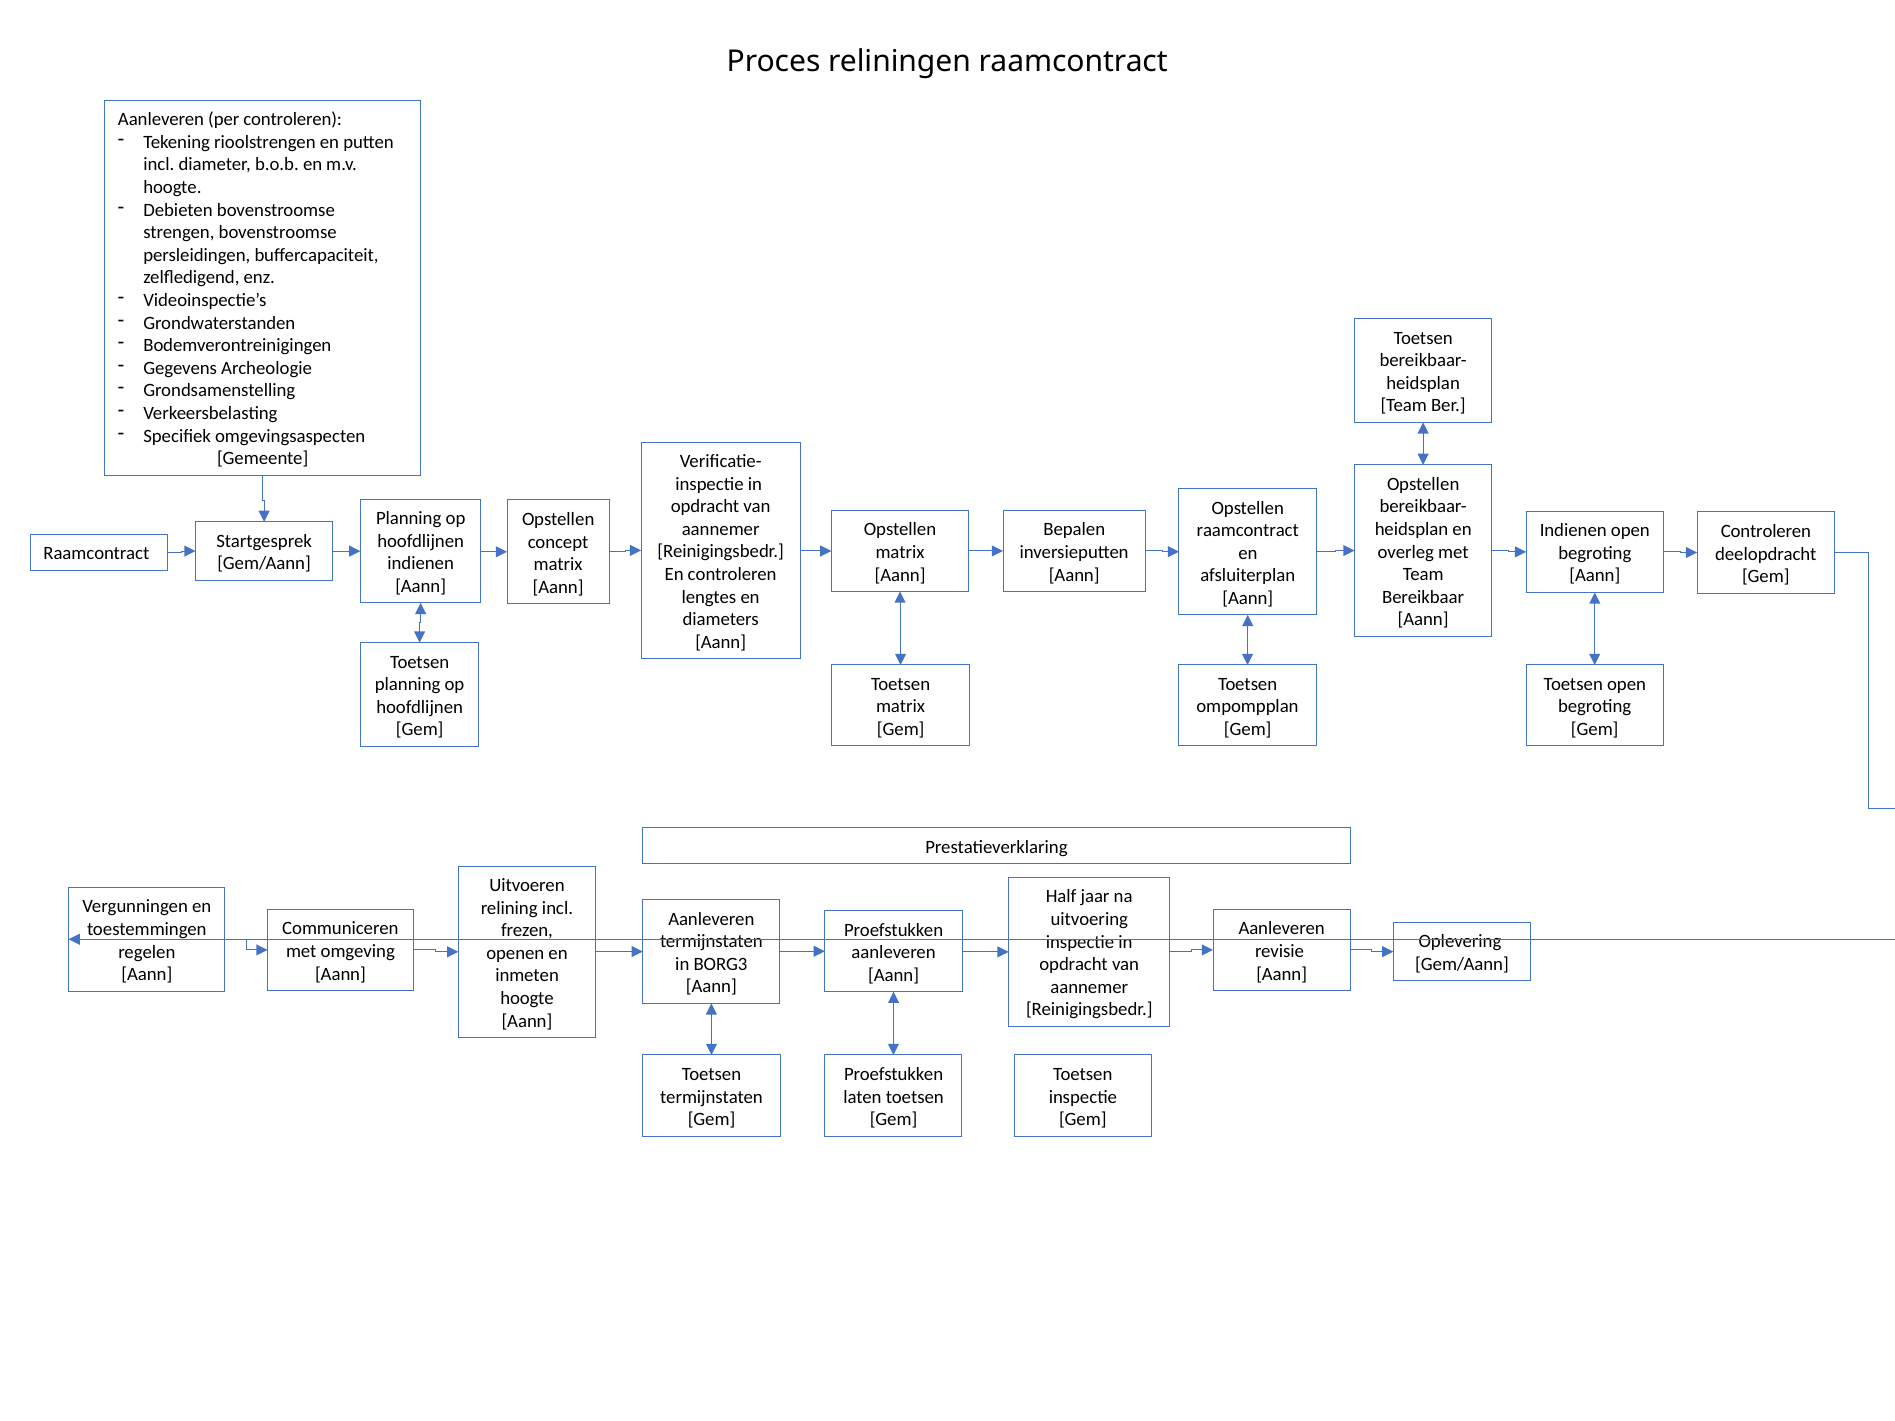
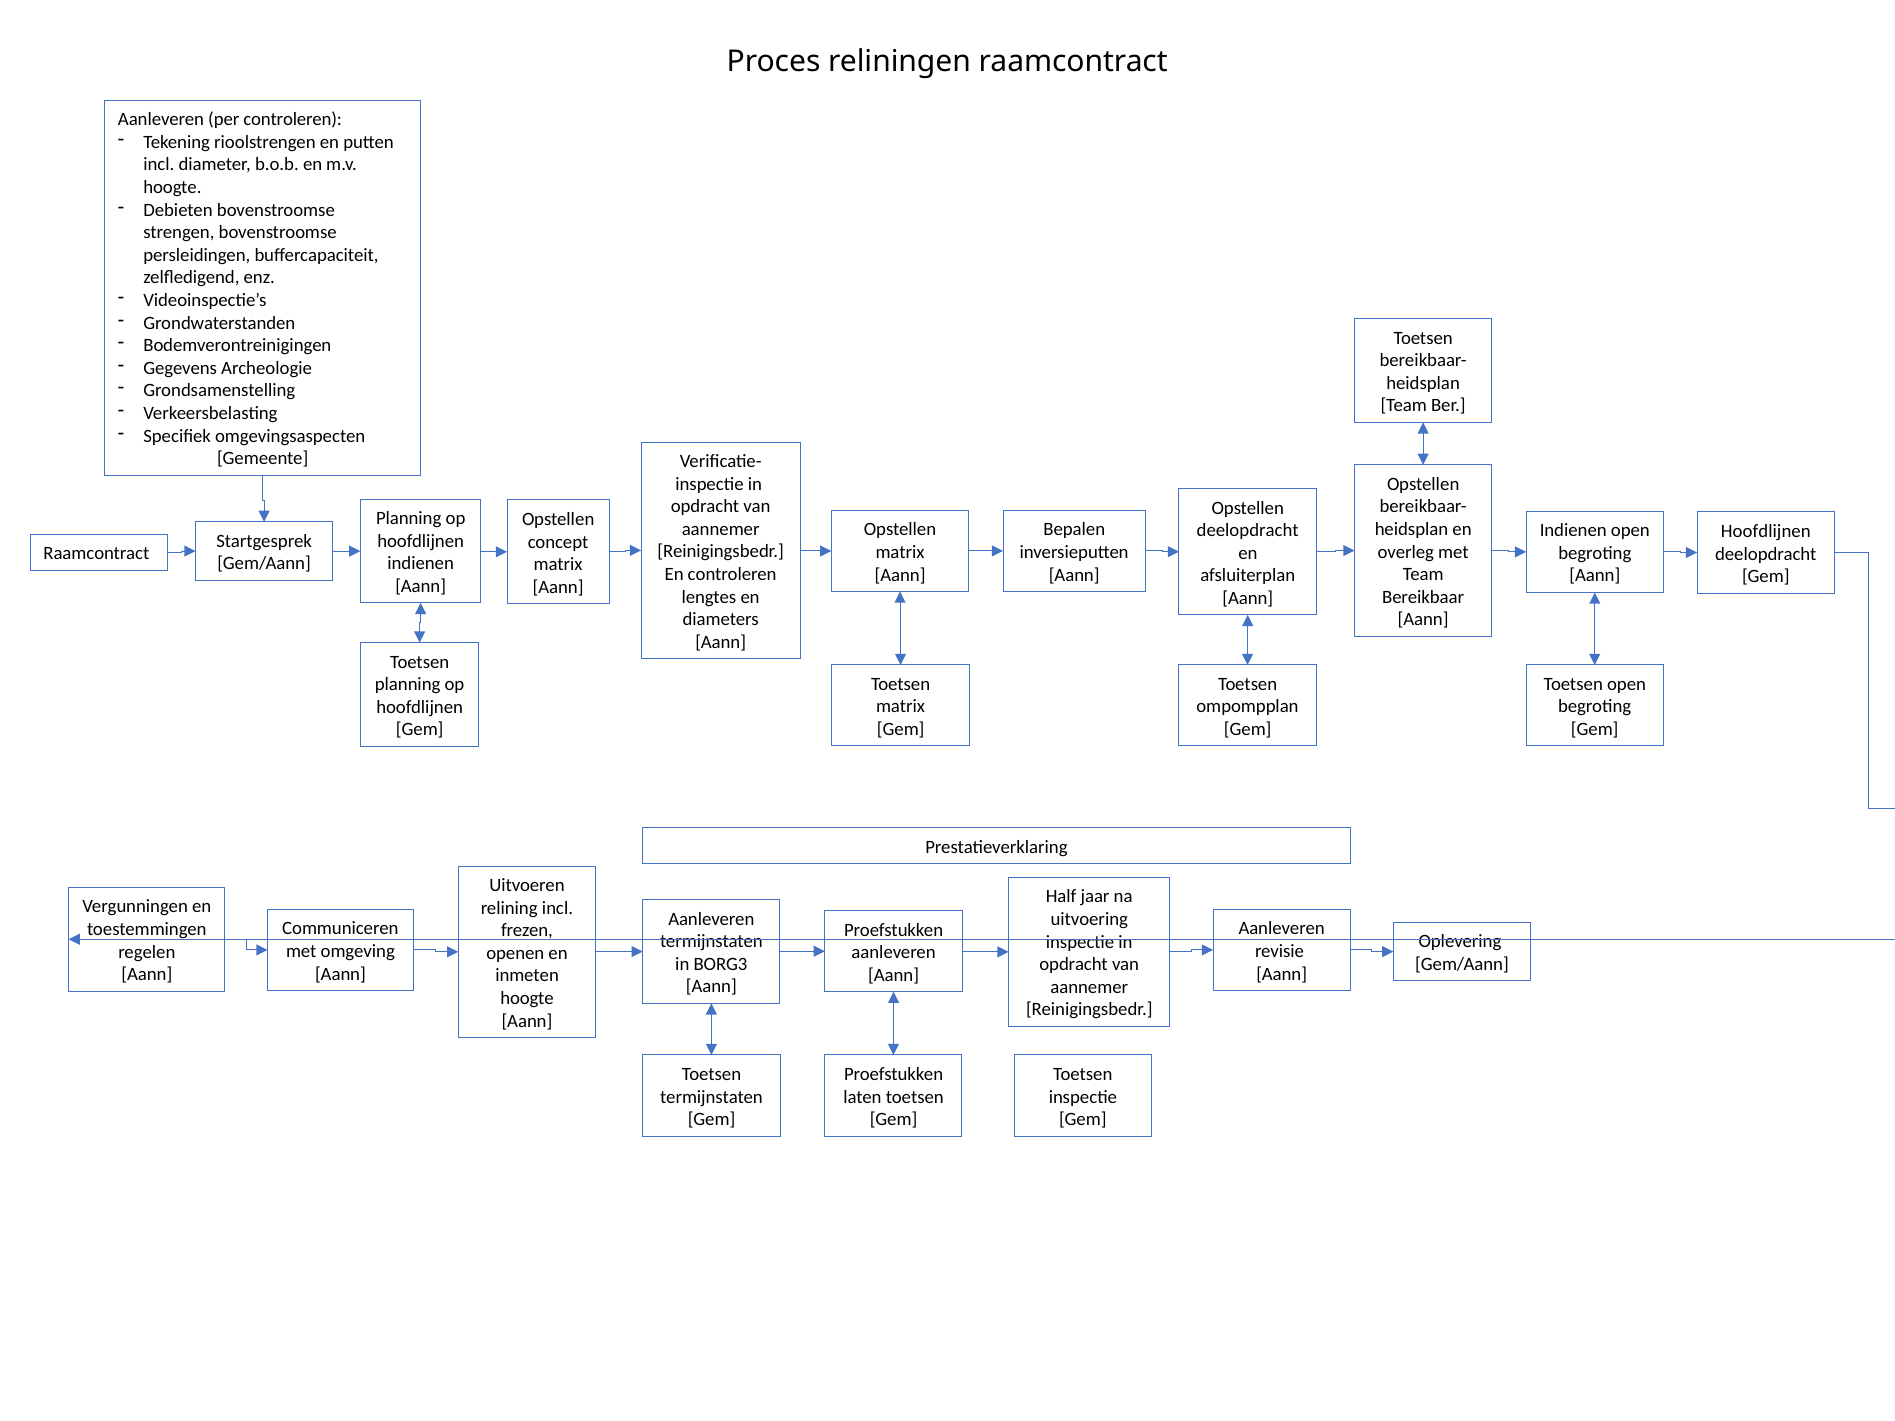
raamcontract at (1248, 531): raamcontract -> deelopdracht
Controleren at (1766, 531): Controleren -> Hoofdlijnen
